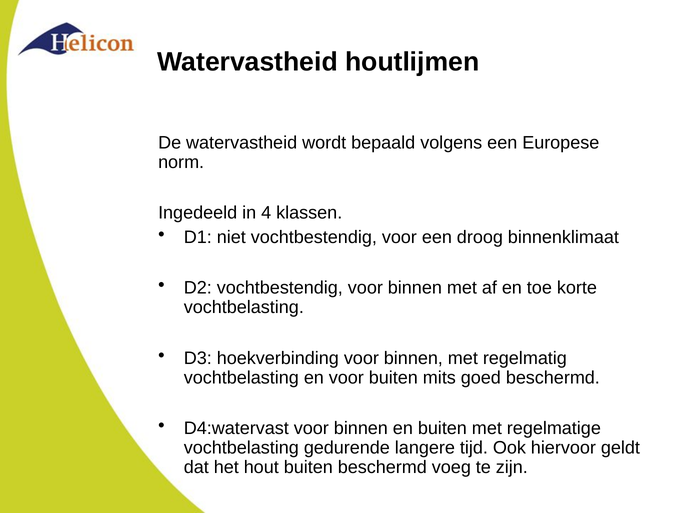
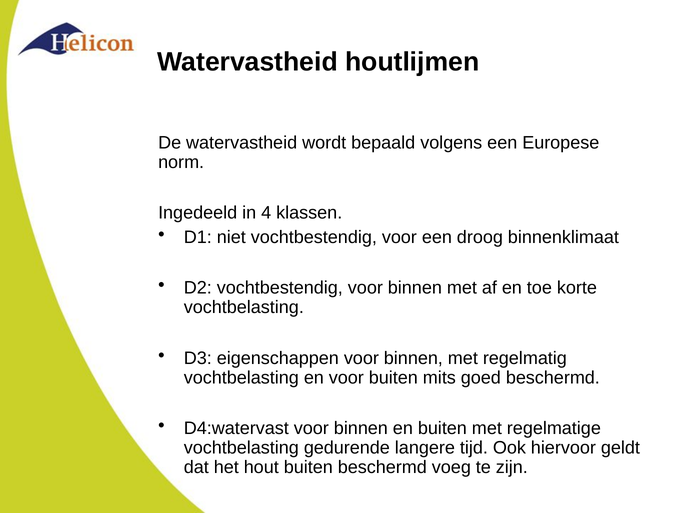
hoekverbinding: hoekverbinding -> eigenschappen
